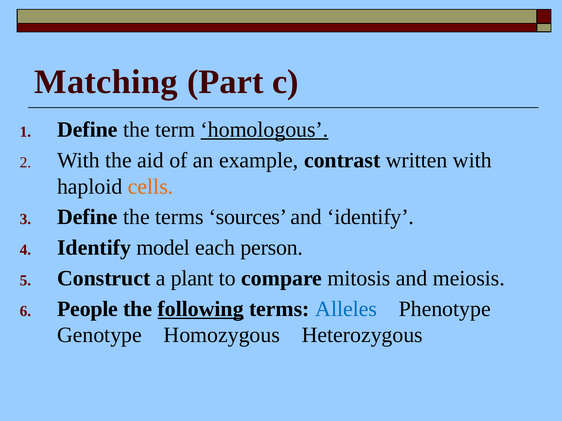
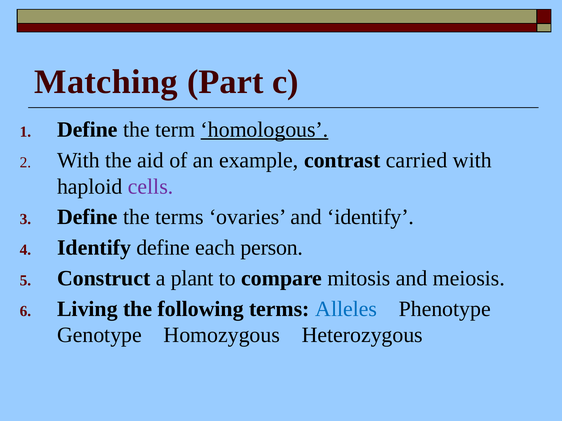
written: written -> carried
cells colour: orange -> purple
sources: sources -> ovaries
Identify model: model -> define
People: People -> Living
following underline: present -> none
